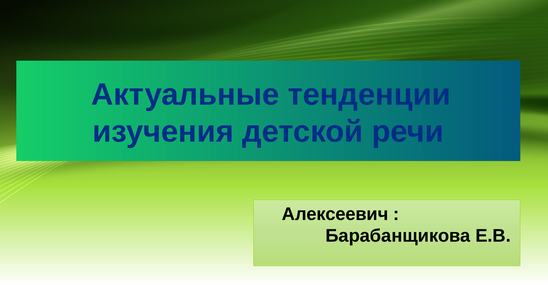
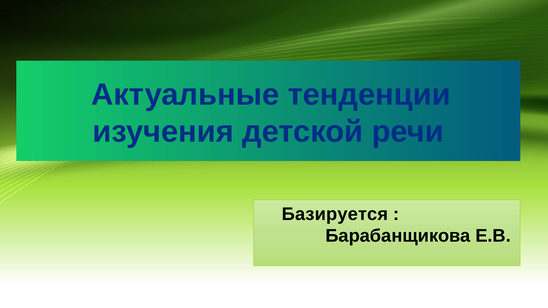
Алексеевич: Алексеевич -> Базируется
